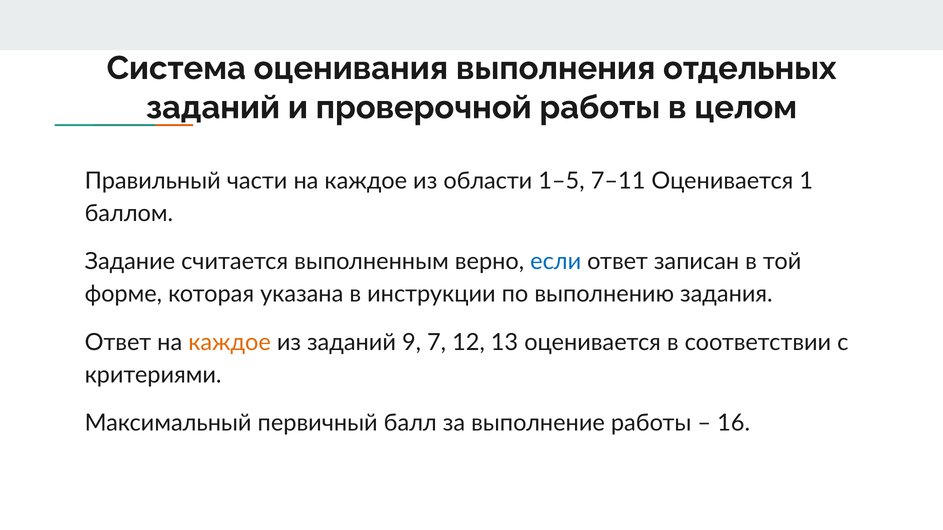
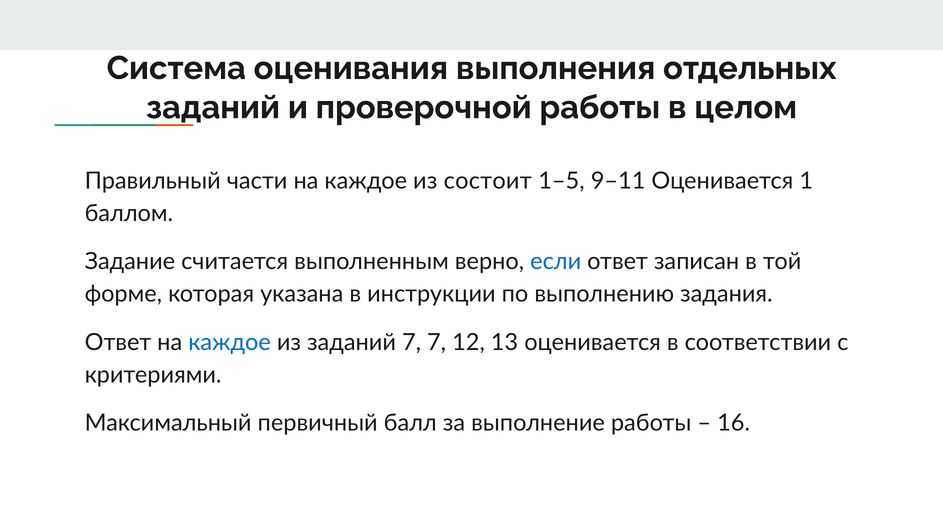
области: области -> состоит
7–11: 7–11 -> 9–11
каждое at (230, 343) colour: orange -> blue
заданий 9: 9 -> 7
